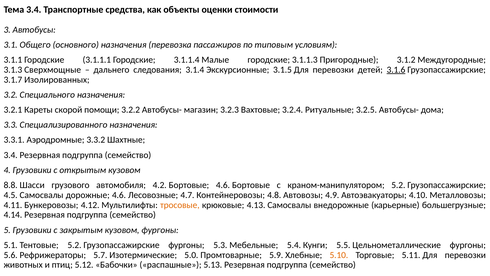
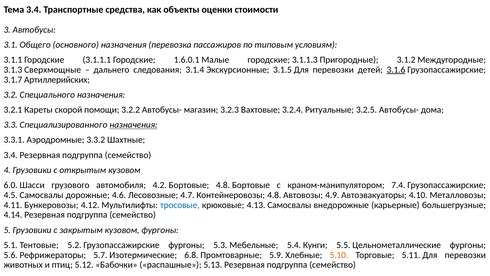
3.1.1.4: 3.1.1.4 -> 1.6.0.1
Изолированных: Изолированных -> Артиллерийских
назначения at (133, 125) underline: none -> present
8.8: 8.8 -> 6.0
Бортовые 4.6: 4.6 -> 4.8
краном-манипулятором 5.2: 5.2 -> 7.4
тросовые colour: orange -> blue
5.0: 5.0 -> 6.8
